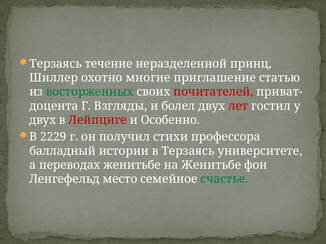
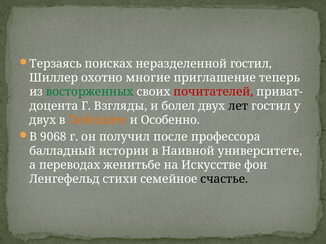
течение: течение -> поисках
неразделенной принц: принц -> гостил
статью: статью -> теперь
лет colour: red -> black
Лейпциге colour: red -> orange
2229: 2229 -> 9068
стихи: стихи -> после
в Терзаясь: Терзаясь -> Наивной
на Женитьбе: Женитьбе -> Искусстве
место: место -> стихи
счастье colour: green -> black
